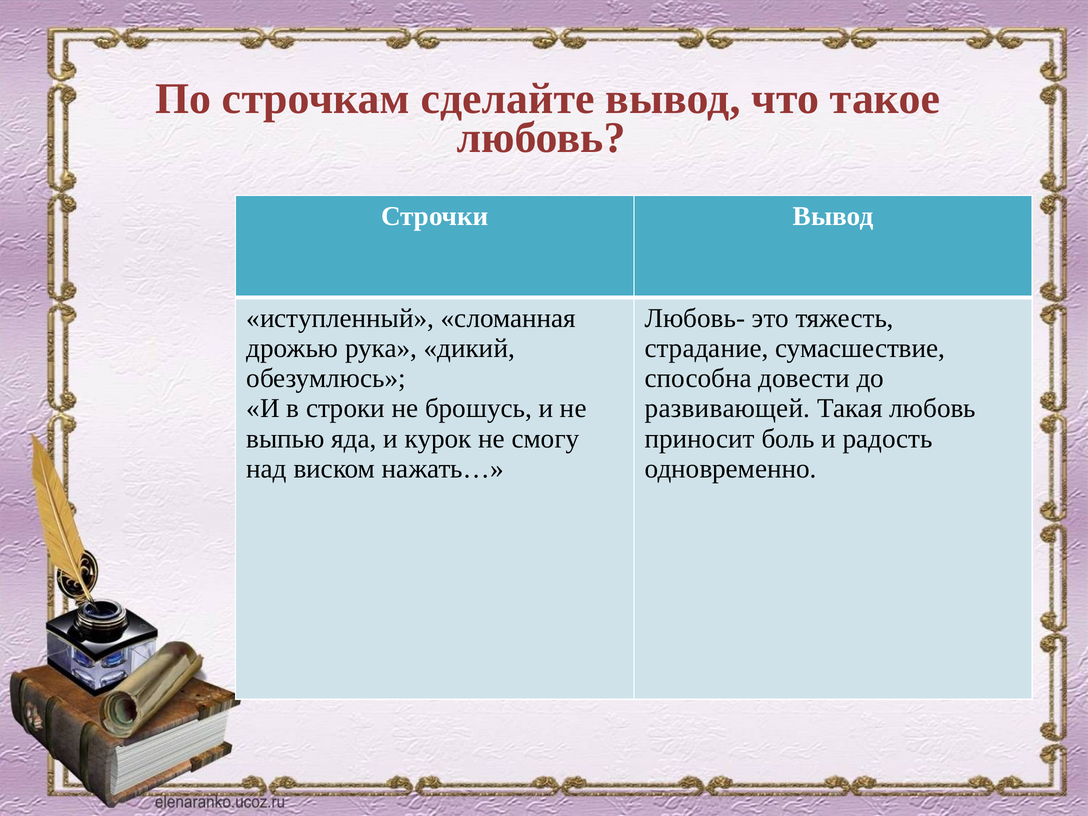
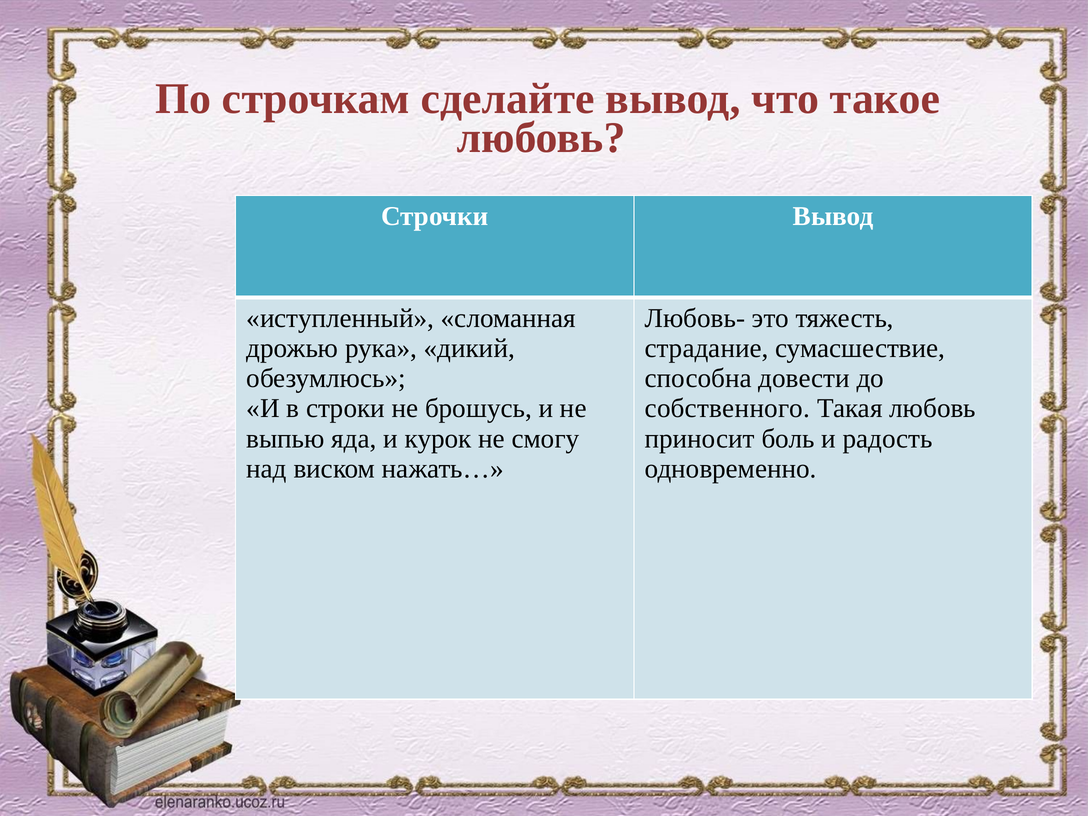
развивающей: развивающей -> собственного
